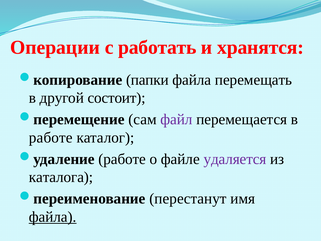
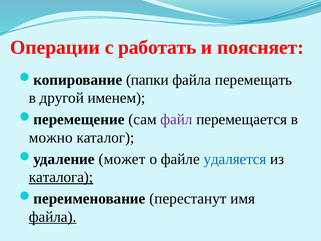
хранятся: хранятся -> поясняет
состоит: состоит -> именем
работе at (51, 137): работе -> можно
работе at (122, 159): работе -> может
удаляется colour: purple -> blue
каталога underline: none -> present
